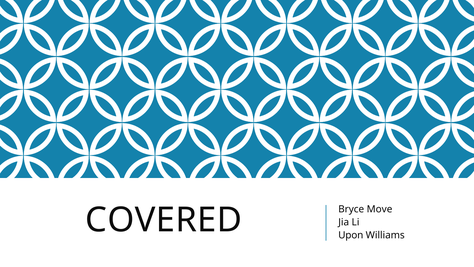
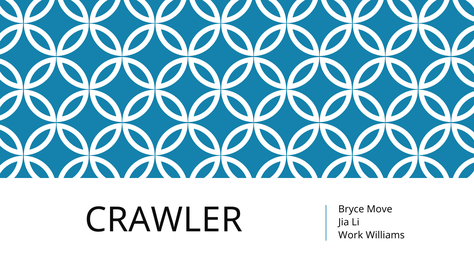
COVERED: COVERED -> CRAWLER
Upon: Upon -> Work
